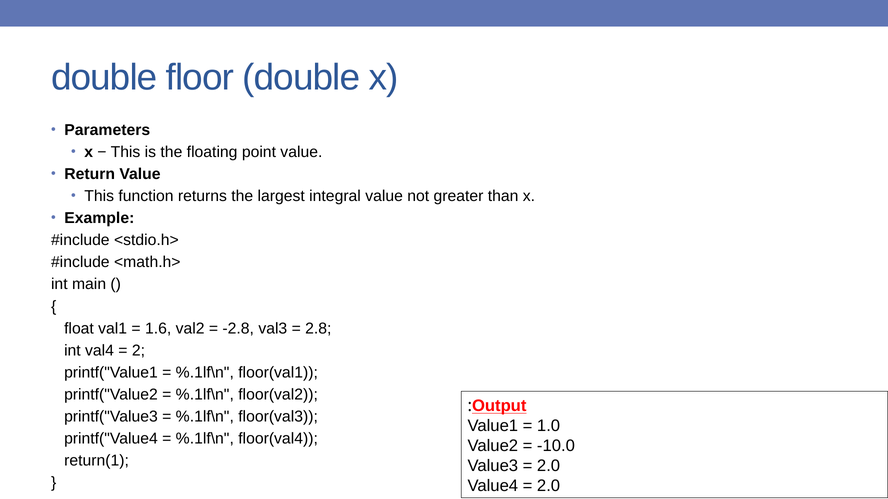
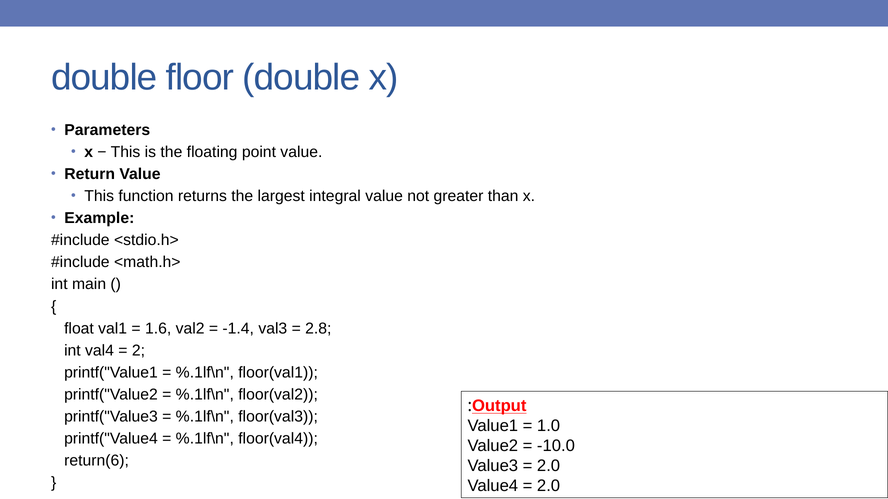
-2.8: -2.8 -> -1.4
return(1: return(1 -> return(6
